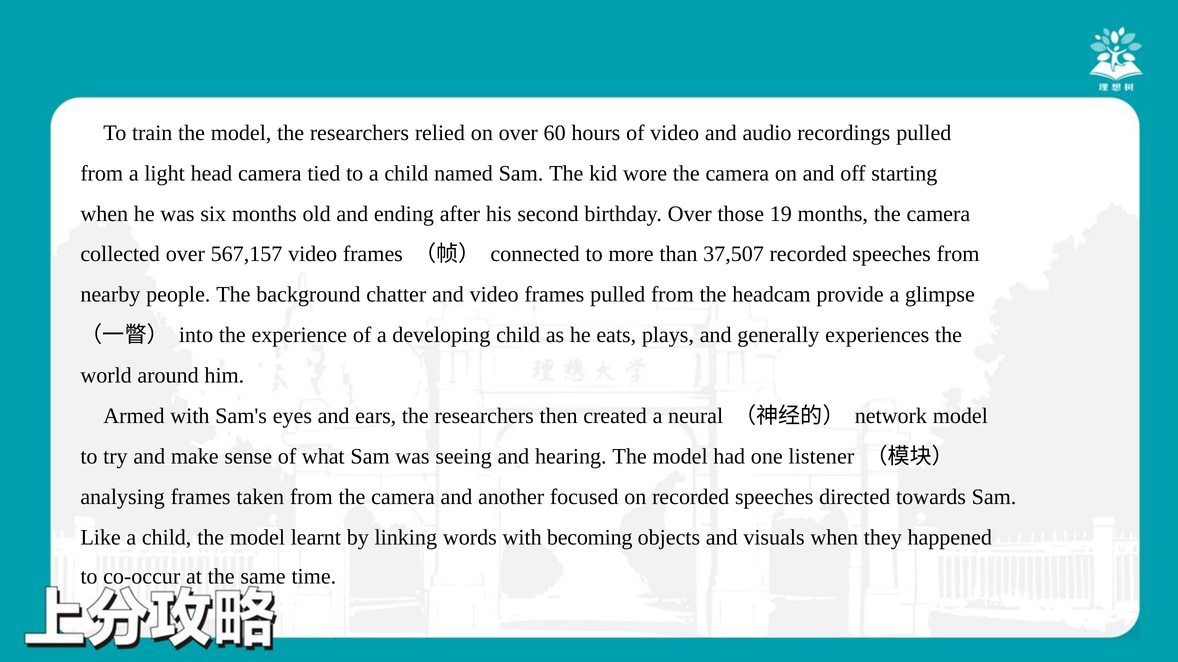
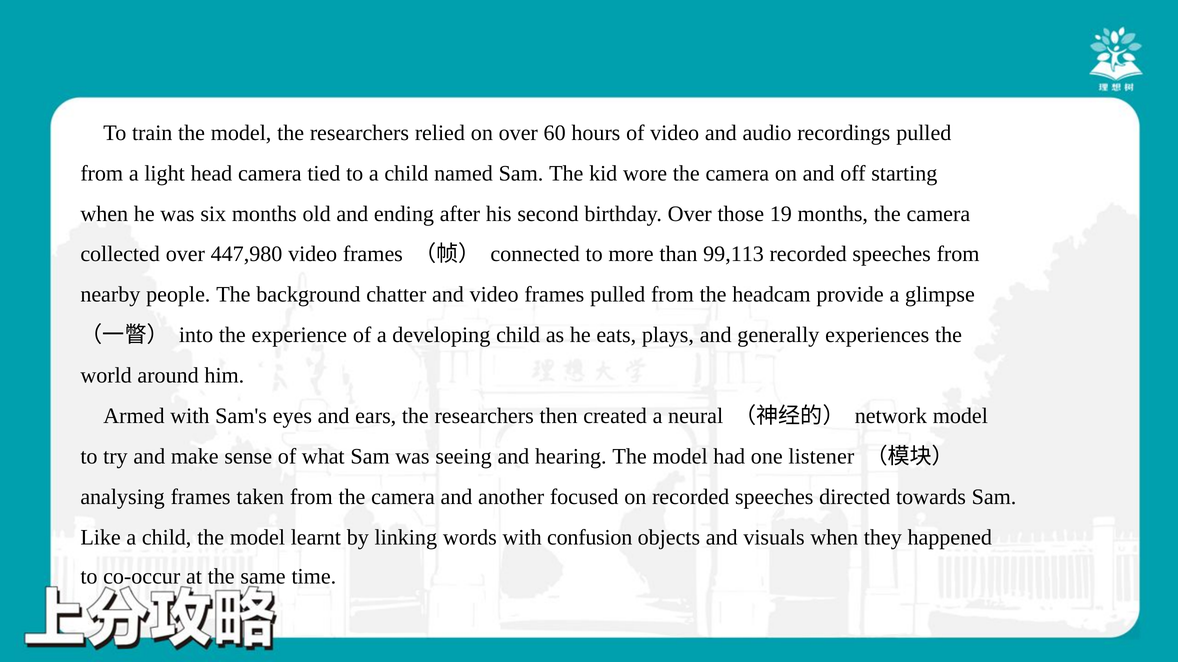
567,157: 567,157 -> 447,980
37,507: 37,507 -> 99,113
becoming: becoming -> confusion
